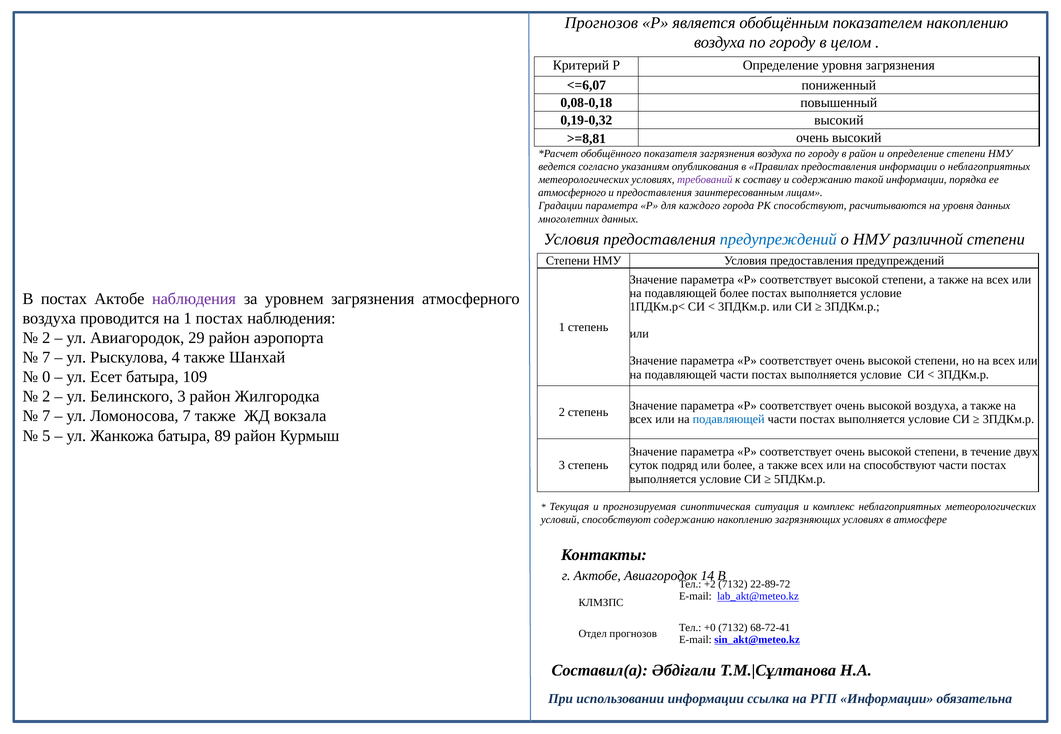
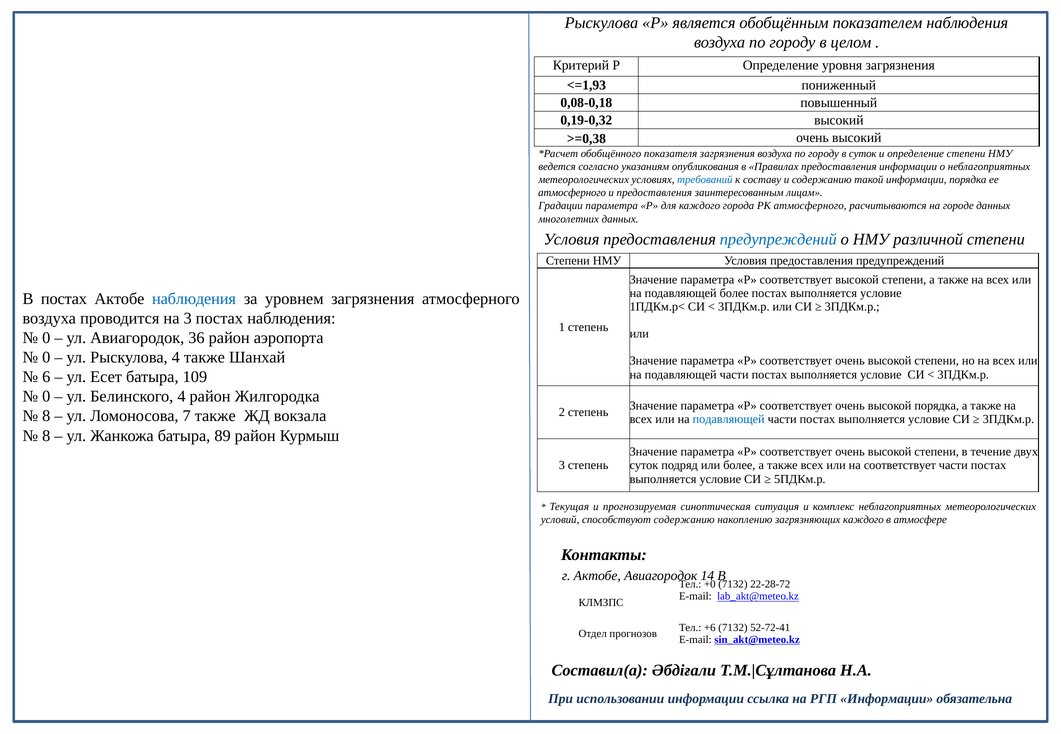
Прогнозов at (601, 23): Прогнозов -> Рыскулова
показателем накоплению: накоплению -> наблюдения
<=6,07: <=6,07 -> <=1,93
>=8,81: >=8,81 -> >=0,38
в район: район -> суток
требований colour: purple -> blue
РК способствуют: способствуют -> атмосферного
на уровня: уровня -> городе
наблюдения at (194, 299) colour: purple -> blue
на 1: 1 -> 3
2 at (46, 338): 2 -> 0
29: 29 -> 36
7 at (46, 358): 7 -> 0
0: 0 -> 6
2 at (46, 397): 2 -> 0
Белинского 3: 3 -> 4
высокой воздуха: воздуха -> порядка
7 at (46, 416): 7 -> 8
5 at (46, 436): 5 -> 8
на способствуют: способствуют -> соответствует
загрязняющих условиях: условиях -> каждого
+2: +2 -> +0
22-89-72: 22-89-72 -> 22-28-72
+0: +0 -> +6
68-72-41: 68-72-41 -> 52-72-41
